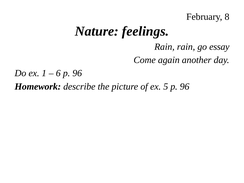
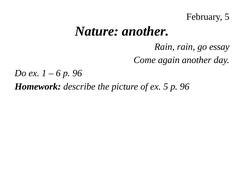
February 8: 8 -> 5
Nature feelings: feelings -> another
